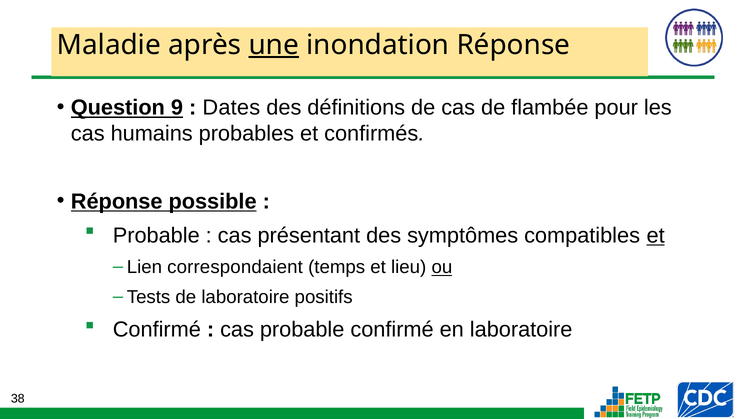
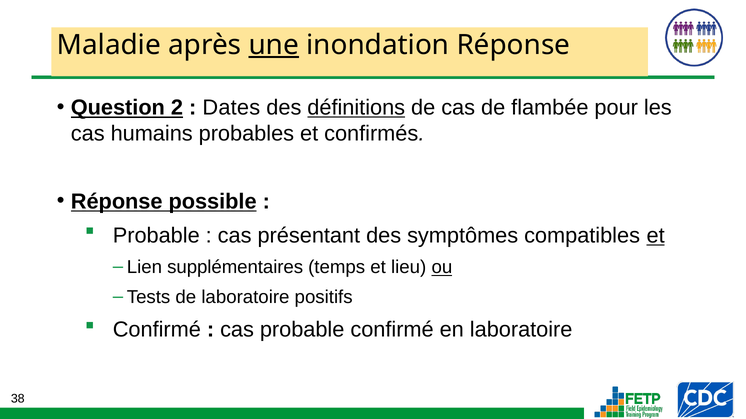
9: 9 -> 2
définitions underline: none -> present
correspondaient: correspondaient -> supplémentaires
